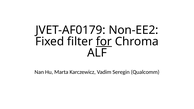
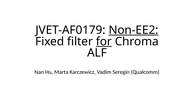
Non-EE2 underline: none -> present
